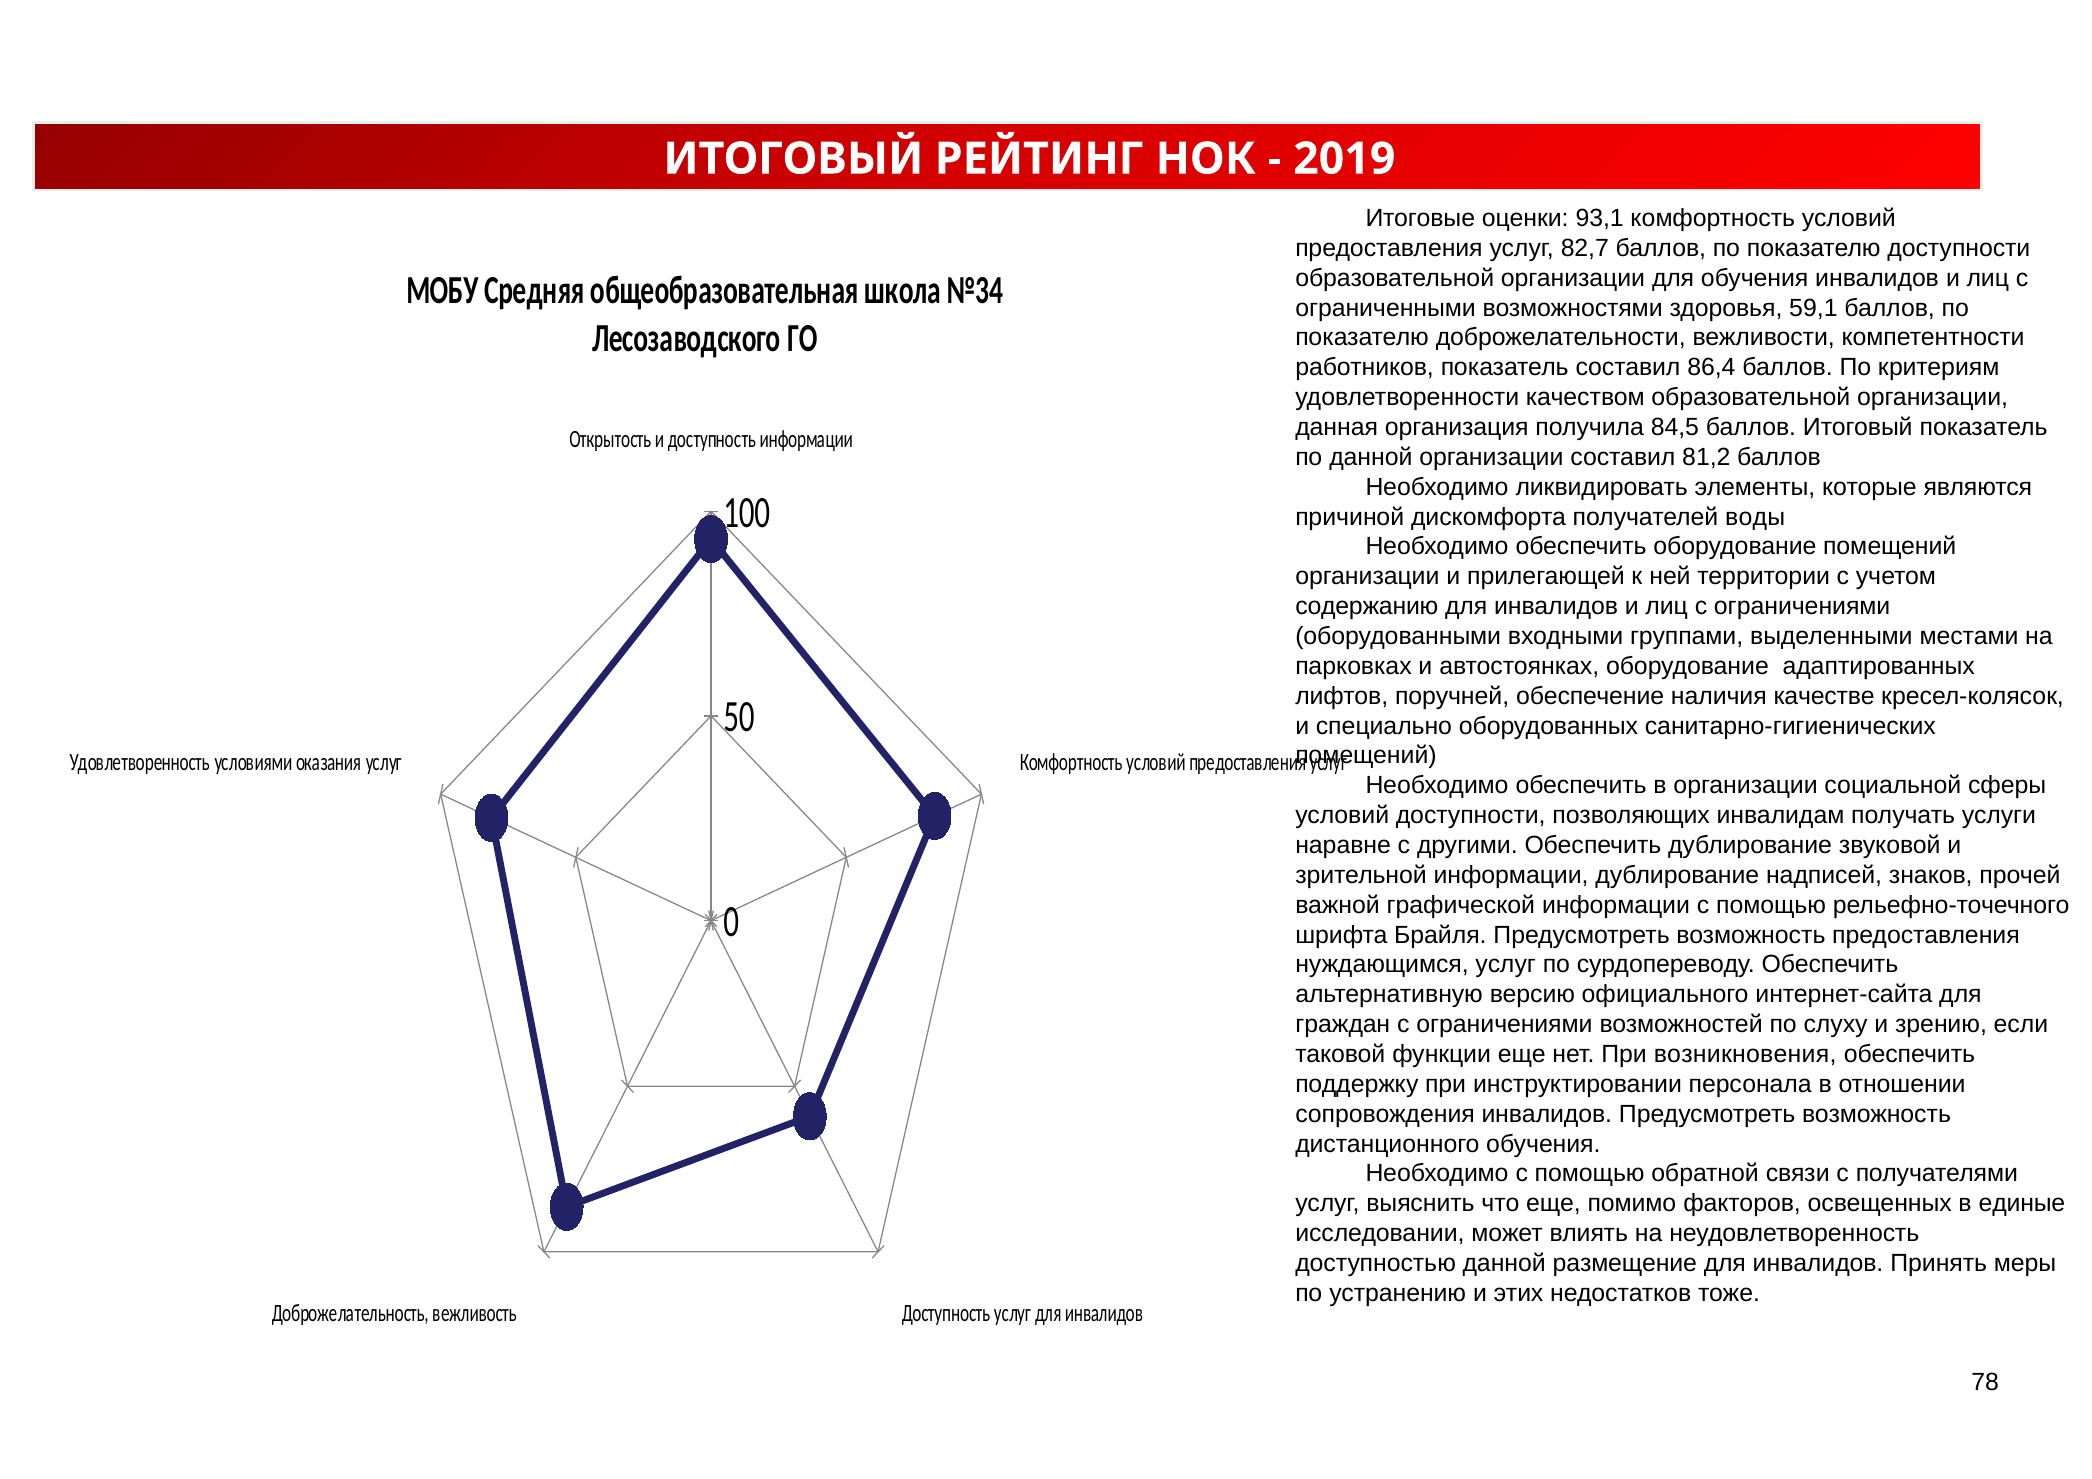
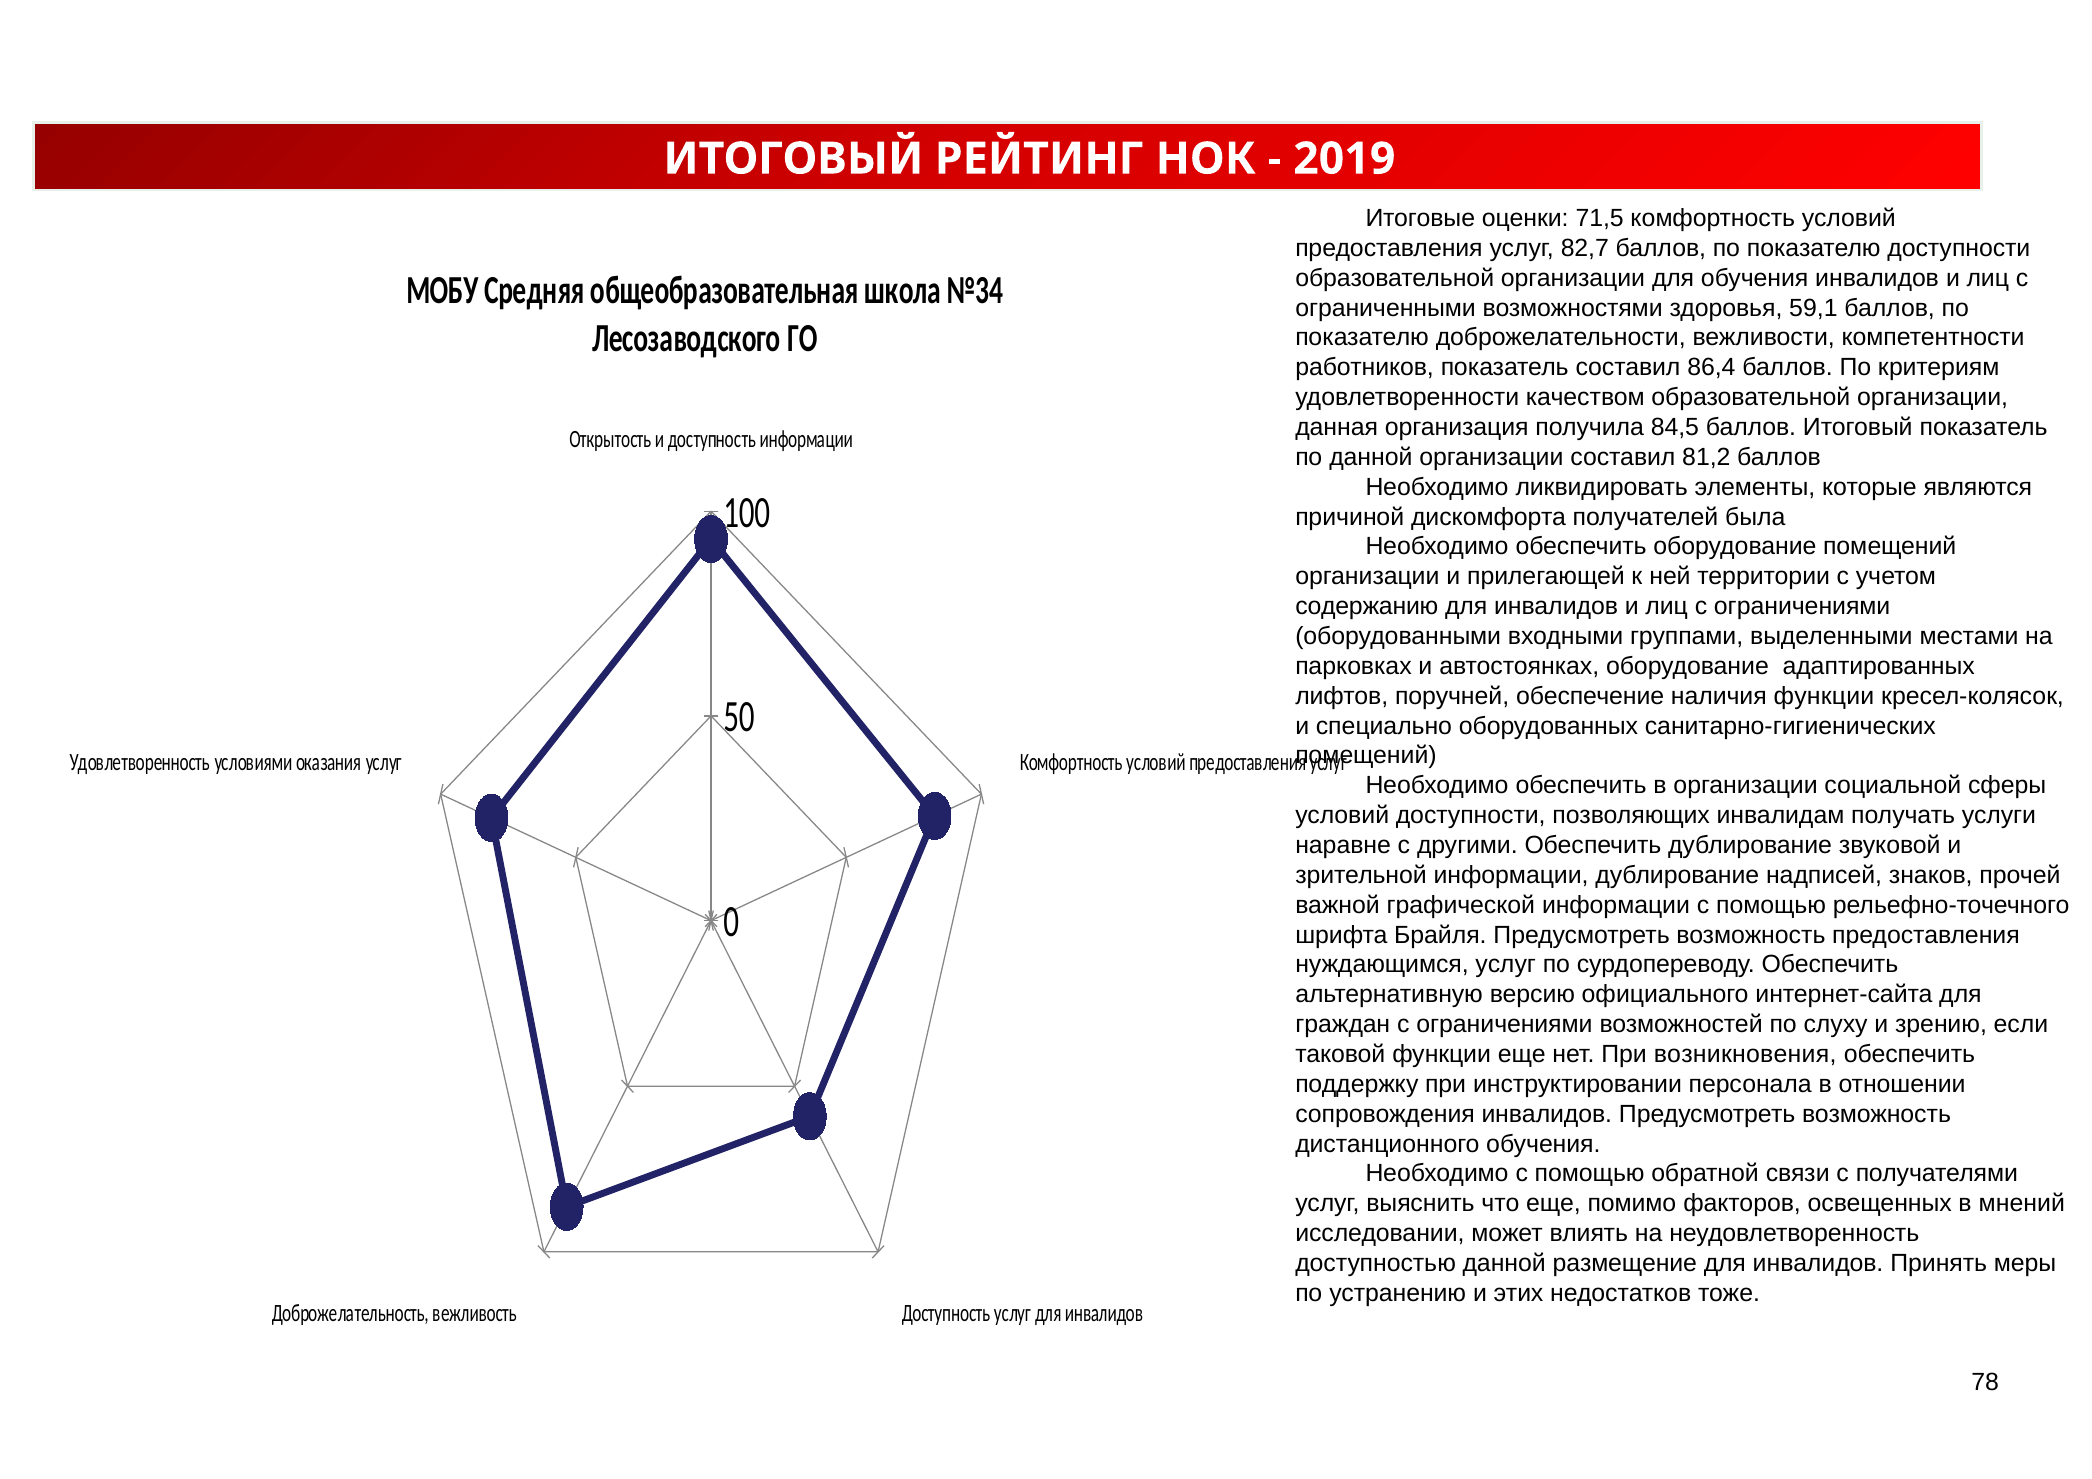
93,1: 93,1 -> 71,5
воды: воды -> была
наличия качестве: качестве -> функции
единые: единые -> мнений
